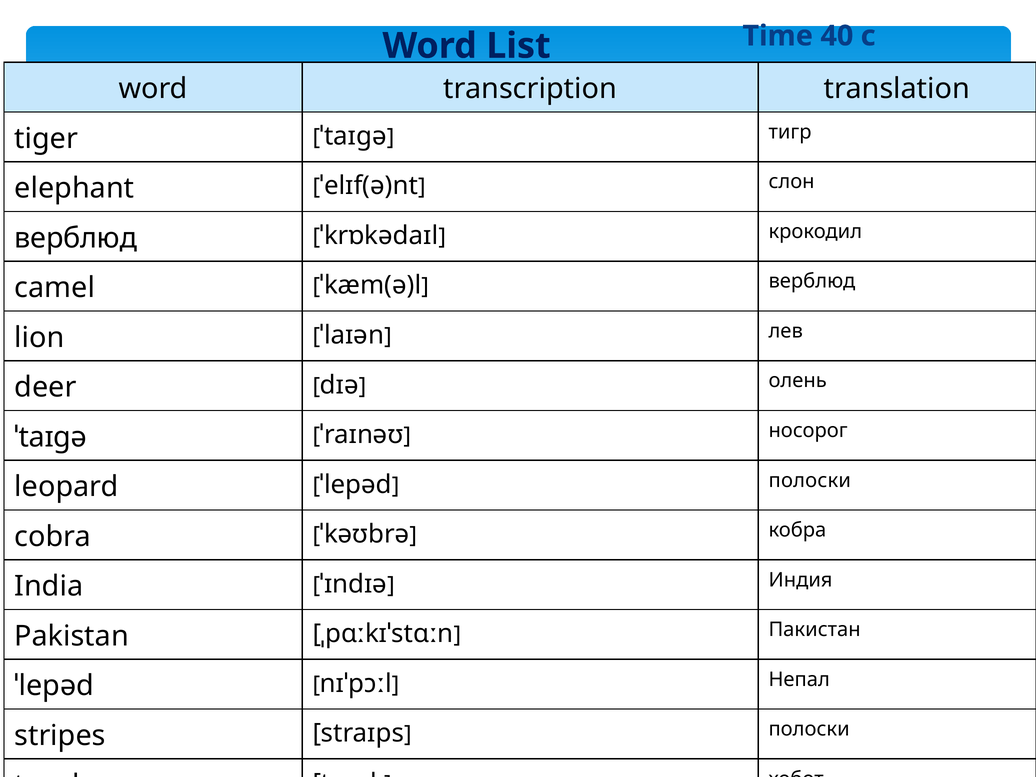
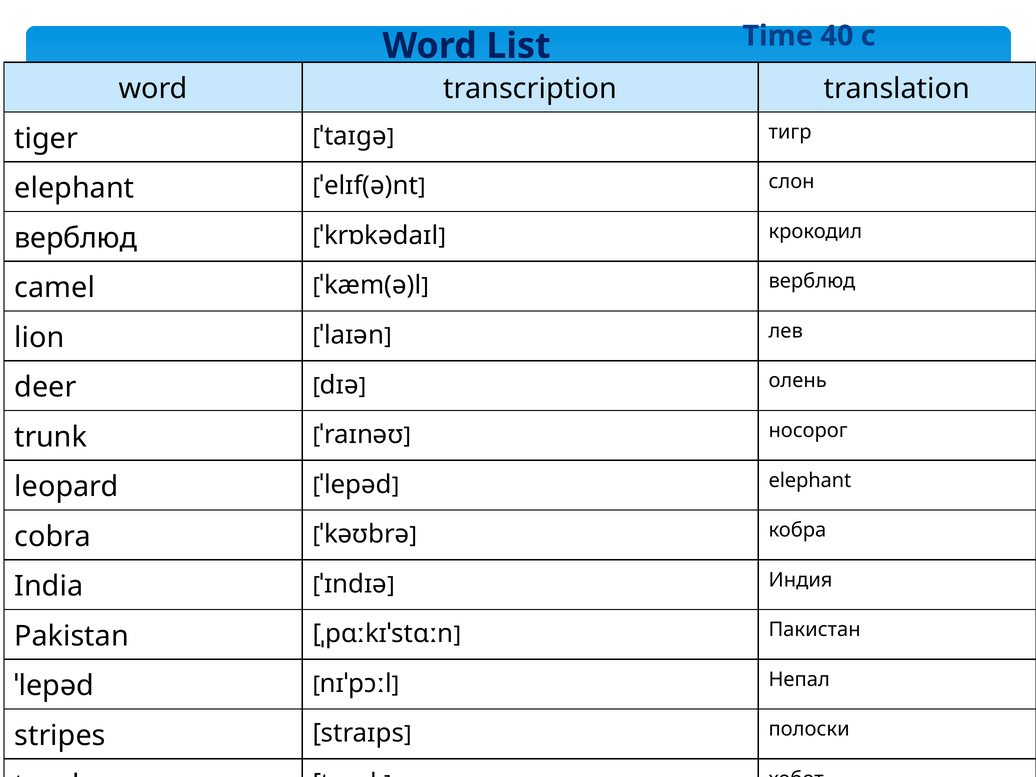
ˈtaɪɡə at (51, 437): ˈtaɪɡə -> trunk
ˈlepəd полоски: полоски -> elephant
